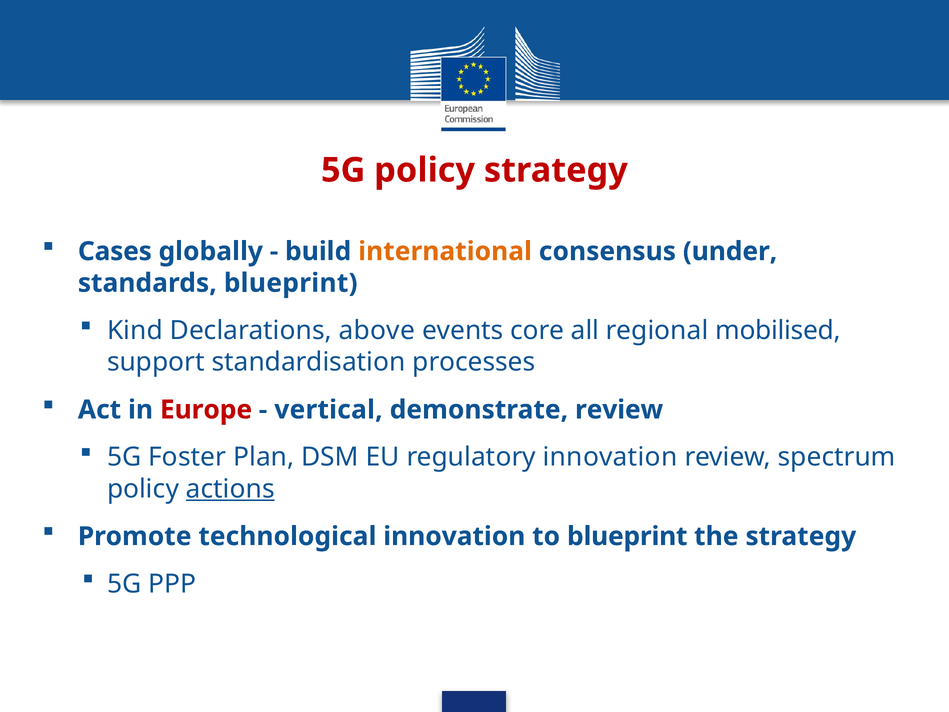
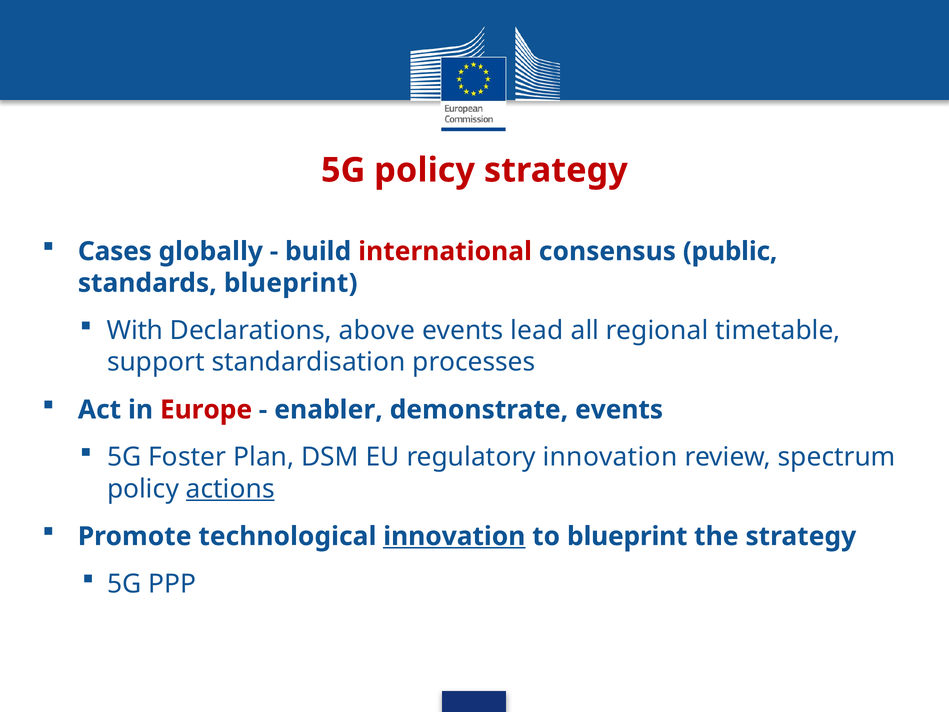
international colour: orange -> red
under: under -> public
Kind: Kind -> With
core: core -> lead
mobilised: mobilised -> timetable
vertical: vertical -> enabler
demonstrate review: review -> events
innovation at (454, 536) underline: none -> present
